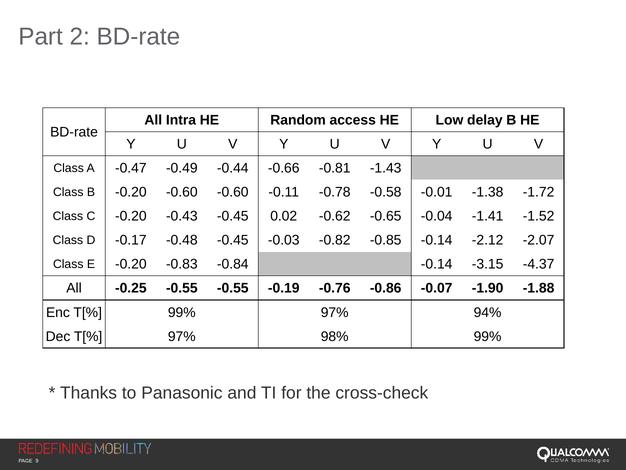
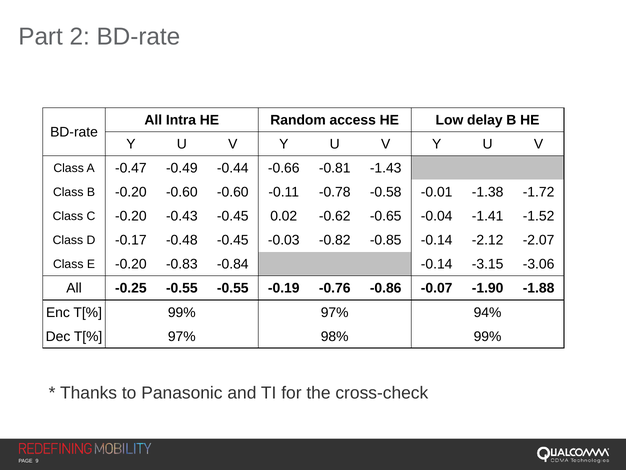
-4.37: -4.37 -> -3.06
